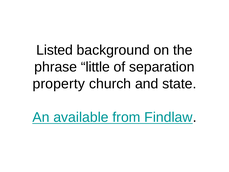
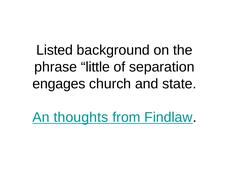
property: property -> engages
available: available -> thoughts
